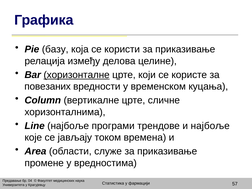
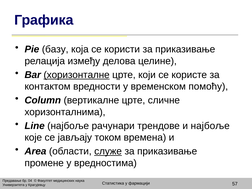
повезаних: повезаних -> контактом
куцања: куцања -> помоћу
програми: програми -> рачунари
служе underline: none -> present
